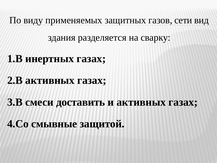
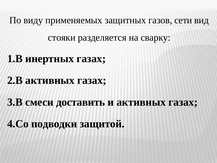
здания: здания -> стояки
смывные: смывные -> подводки
